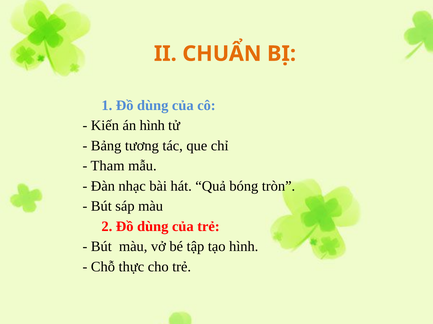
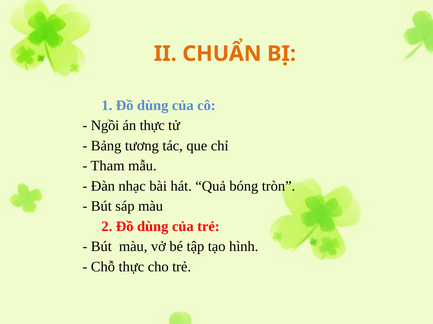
Kiến: Kiến -> Ngồi
án hình: hình -> thực
